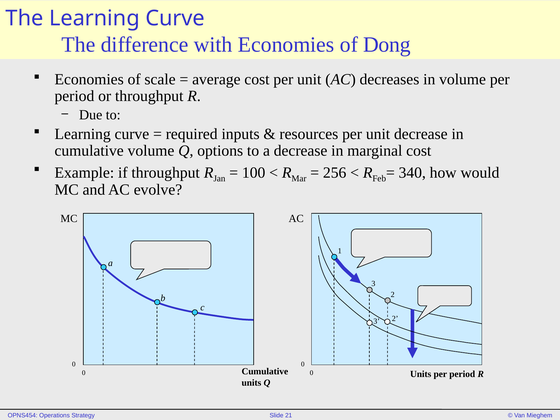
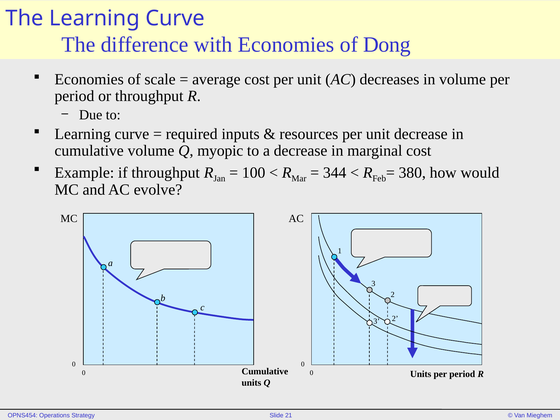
options: options -> myopic
256: 256 -> 344
340: 340 -> 380
